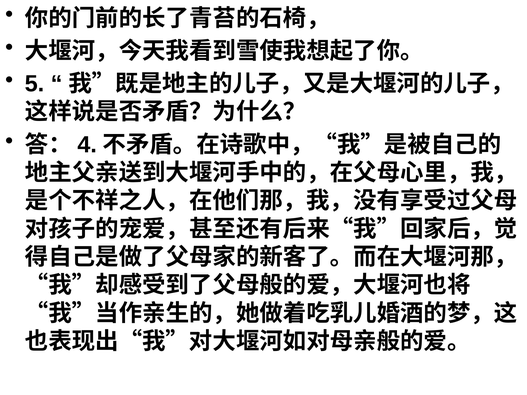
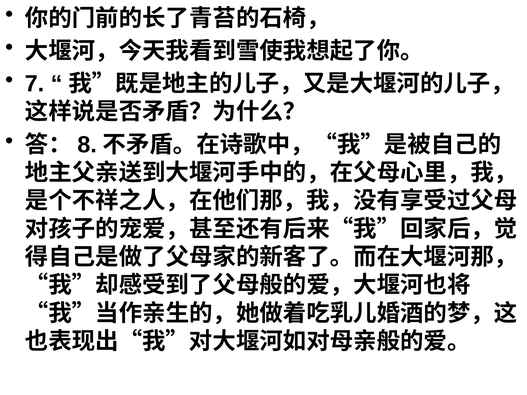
5: 5 -> 7
4: 4 -> 8
